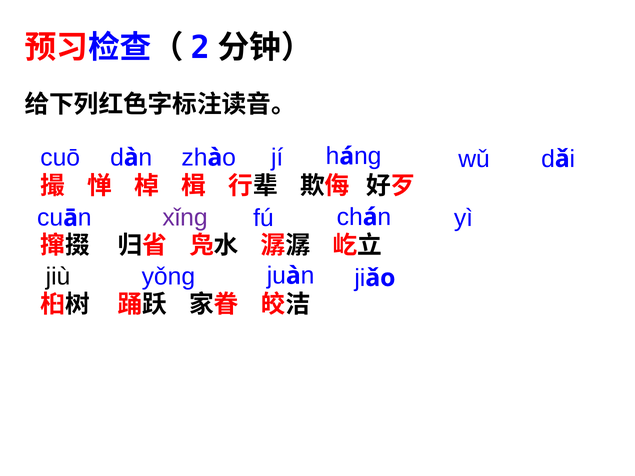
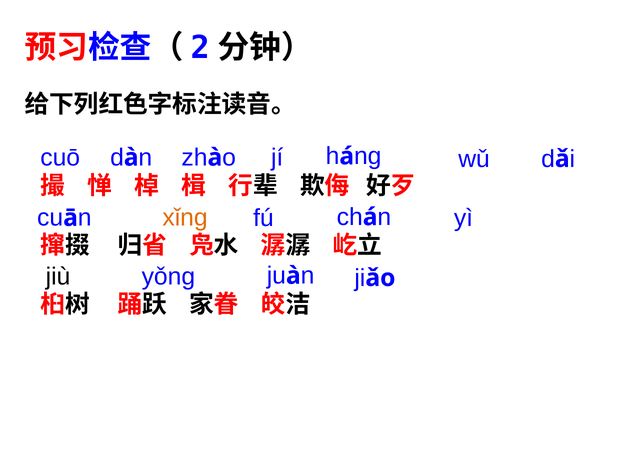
xǐnɡ colour: purple -> orange
